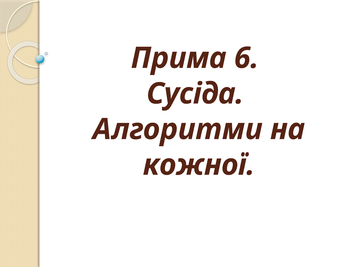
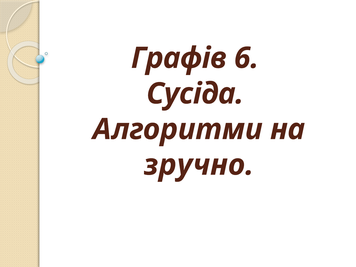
Прима: Прима -> Графів
кожної: кожної -> зручно
